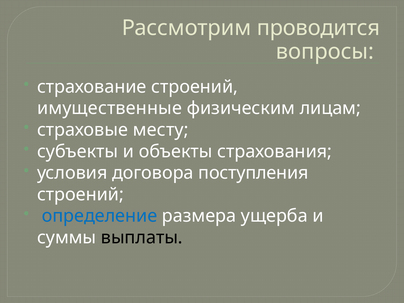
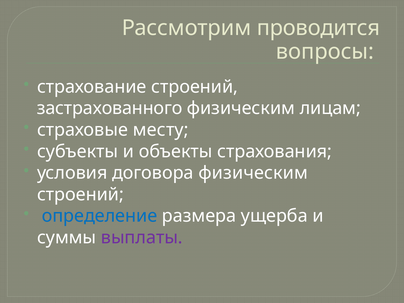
имущественные: имущественные -> застрахованного
договора поступления: поступления -> физическим
выплаты colour: black -> purple
